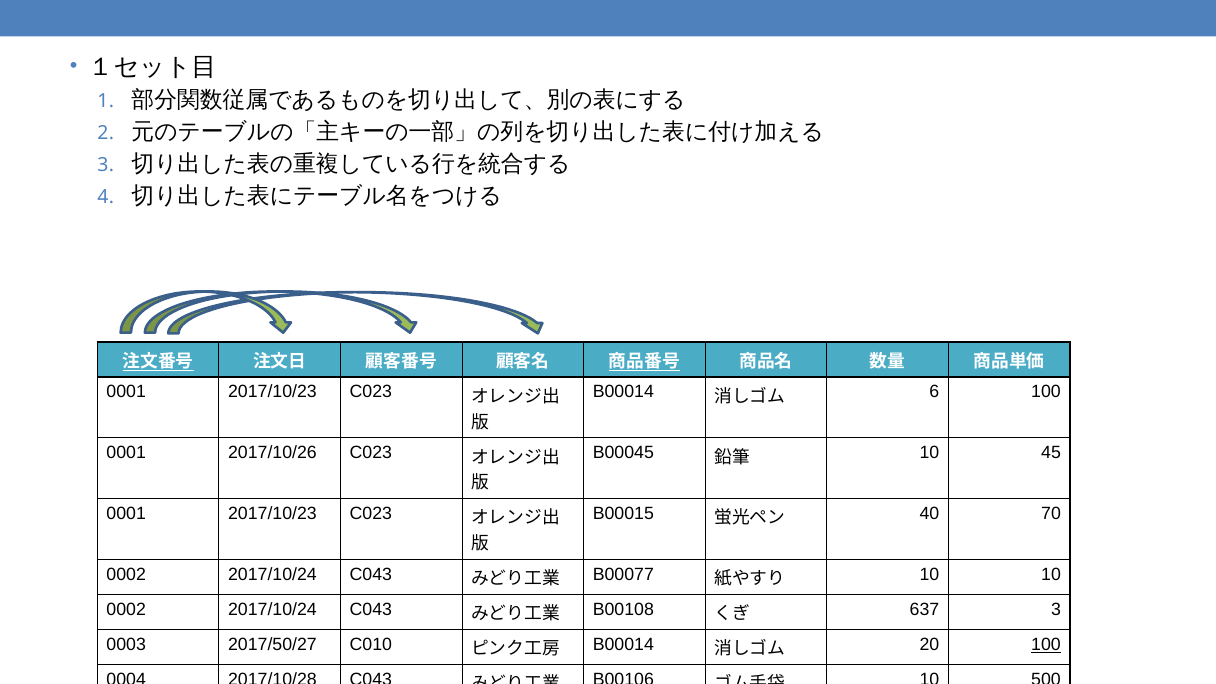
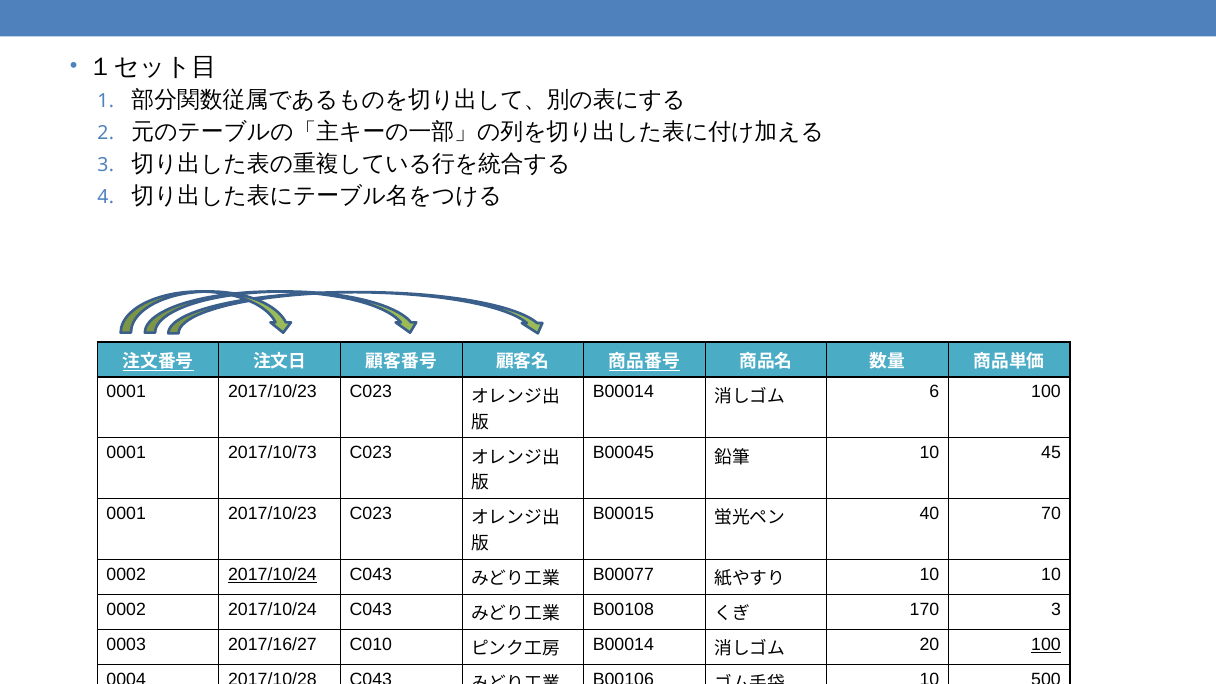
2017/10/26: 2017/10/26 -> 2017/10/73
2017/10/24 at (272, 574) underline: none -> present
637: 637 -> 170
2017/50/27: 2017/50/27 -> 2017/16/27
